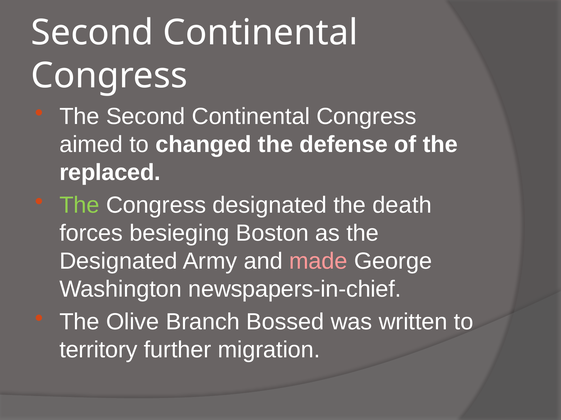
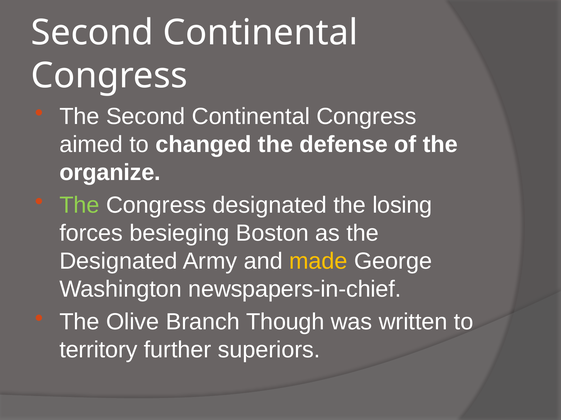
replaced: replaced -> organize
death: death -> losing
made colour: pink -> yellow
Bossed: Bossed -> Though
migration: migration -> superiors
